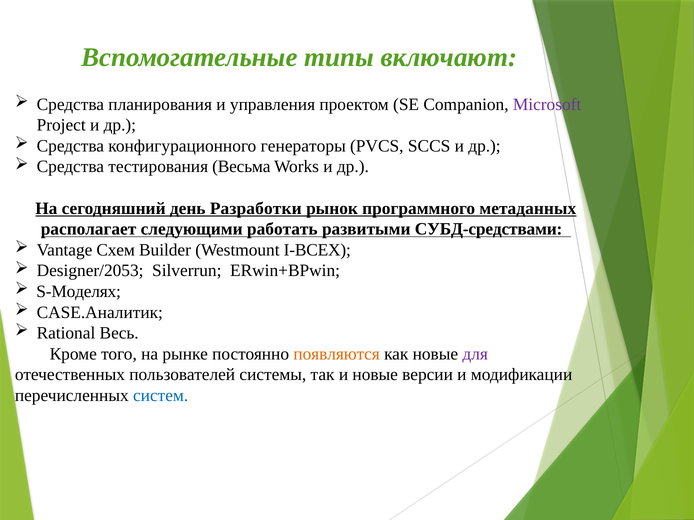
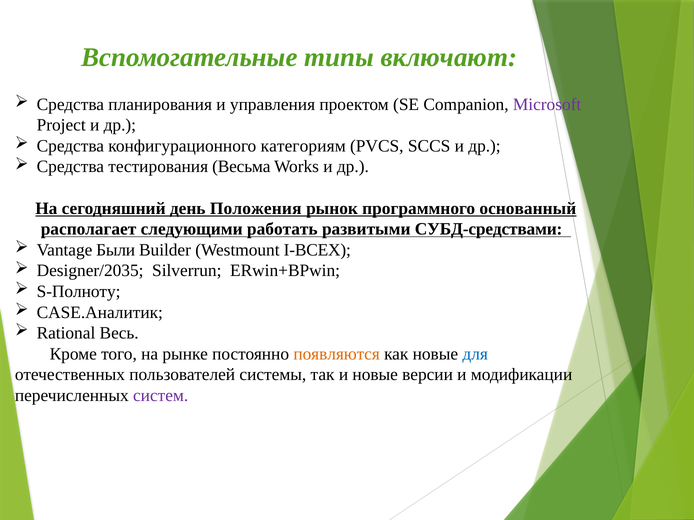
генераторы: генераторы -> категориям
Разработки: Разработки -> Положения
метаданных: метаданных -> основанный
Схем: Схем -> Были
Designer/2053: Designer/2053 -> Designer/2035
S-Моделях: S-Моделях -> S-Полноту
для colour: purple -> blue
систем colour: blue -> purple
